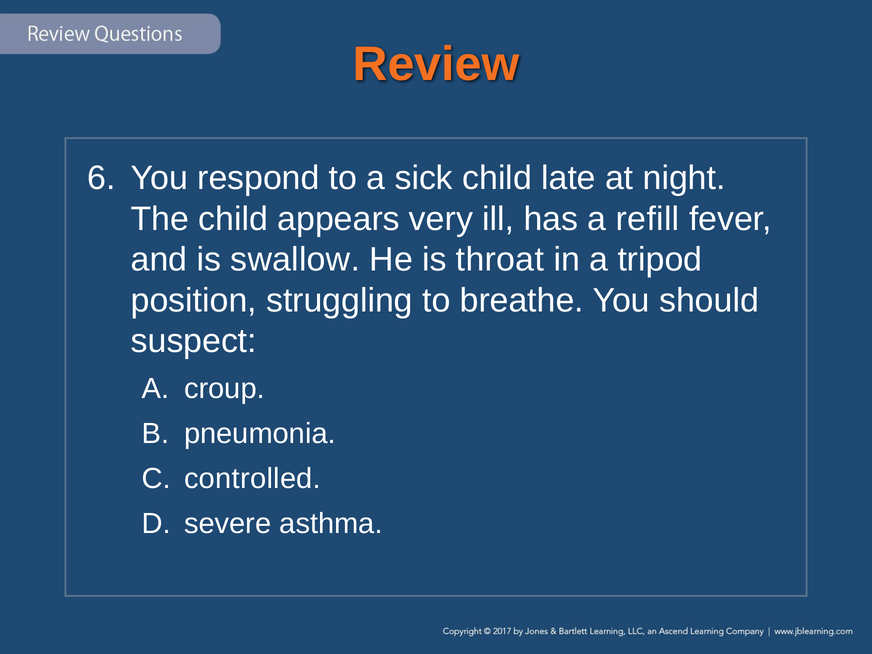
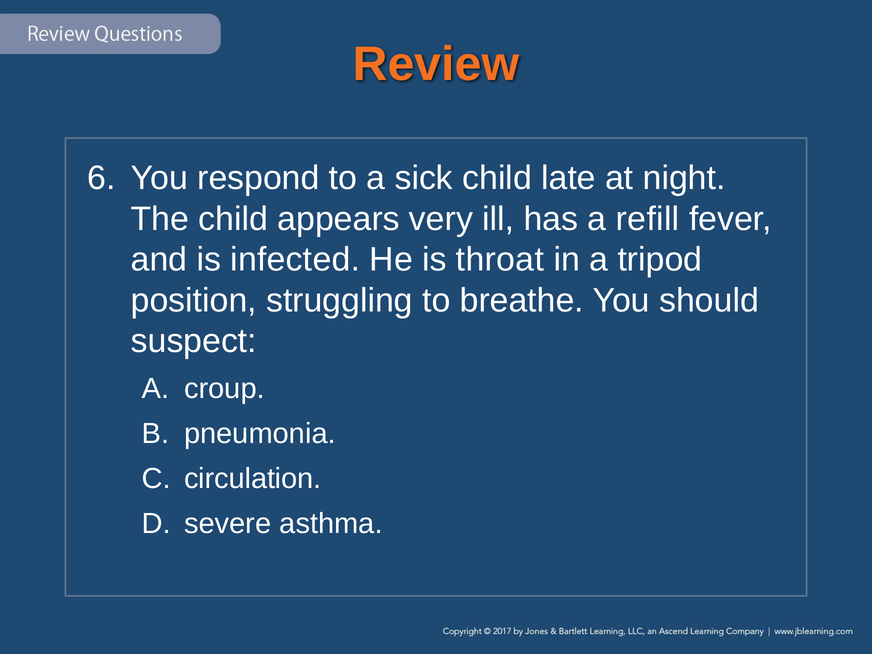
swallow: swallow -> infected
controlled: controlled -> circulation
